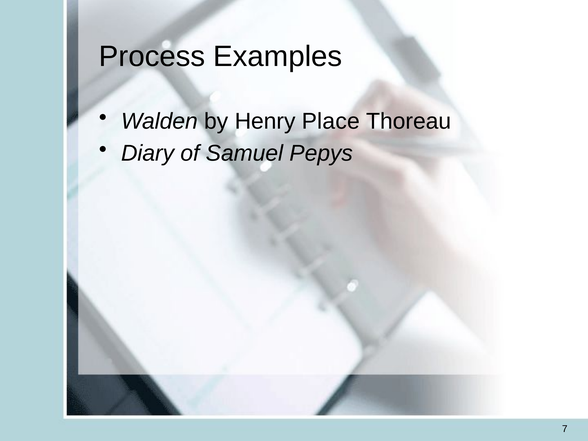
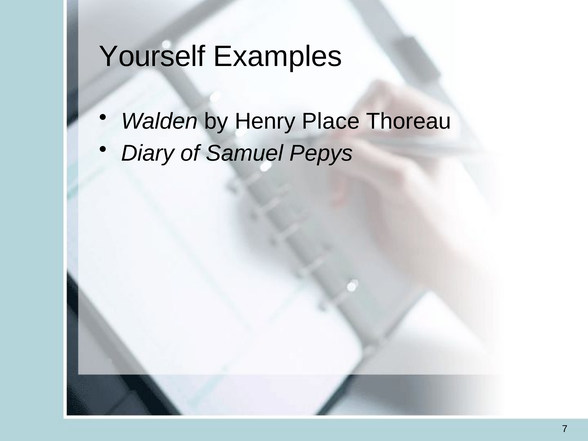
Process: Process -> Yourself
